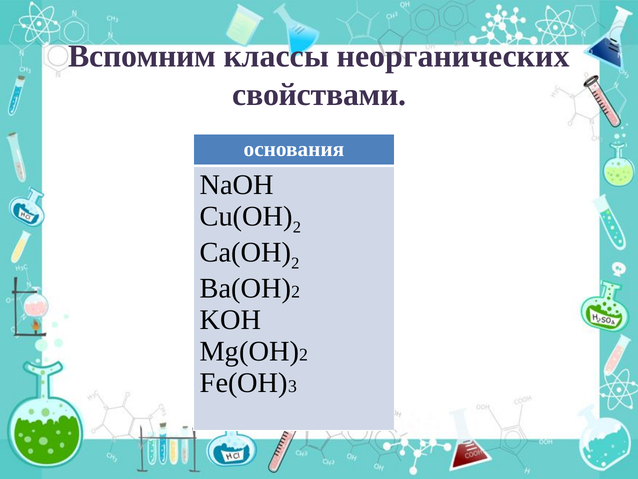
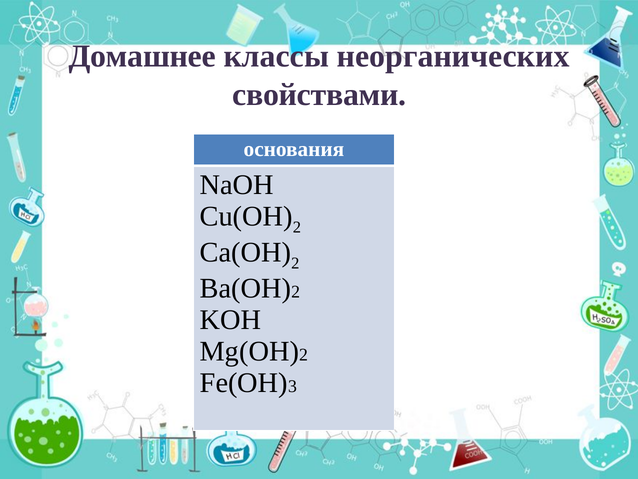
Вспомним: Вспомним -> Домашнее
